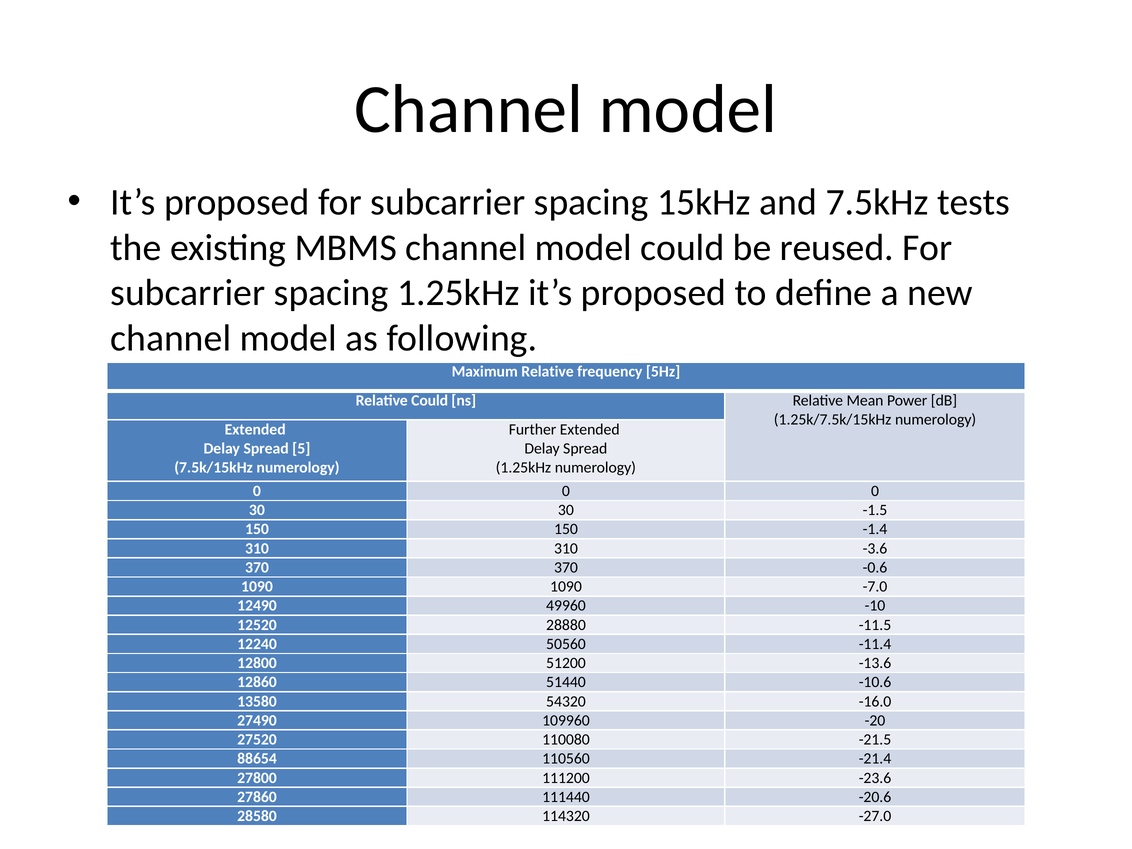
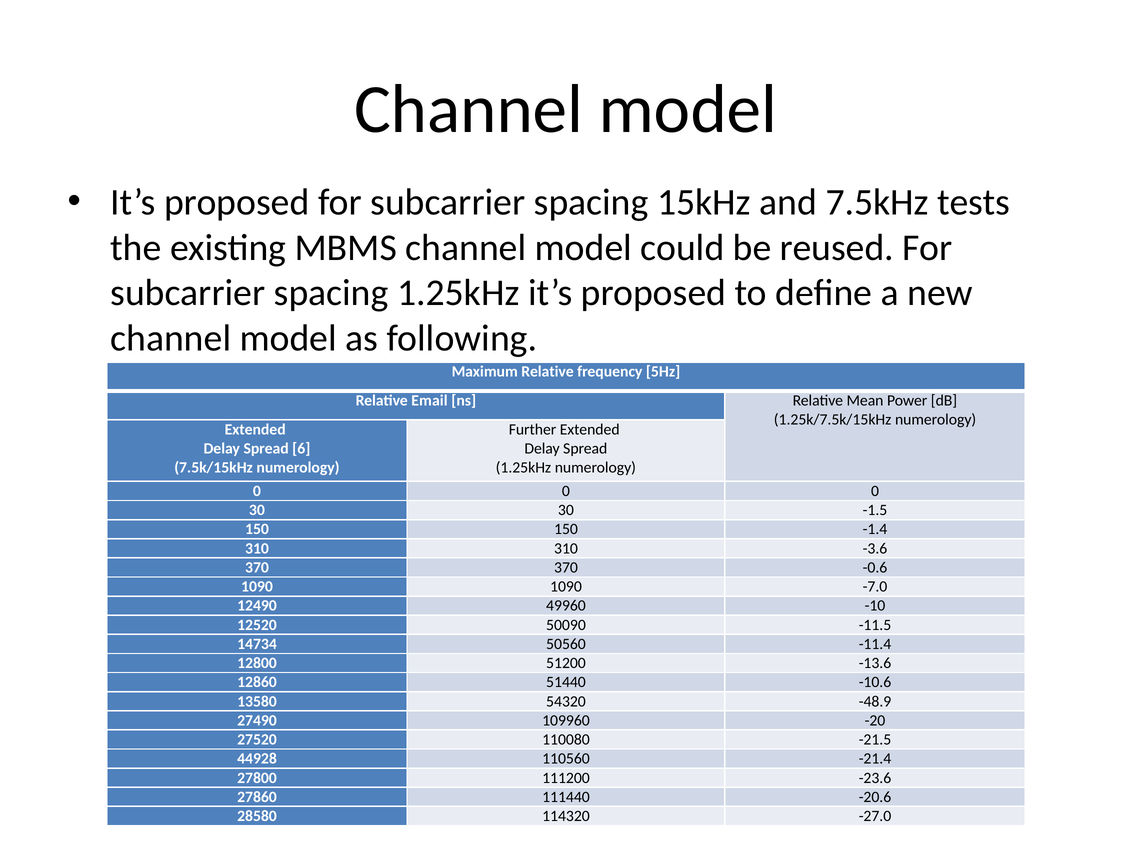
Relative Could: Could -> Email
5: 5 -> 6
28880: 28880 -> 50090
12240: 12240 -> 14734
-16.0: -16.0 -> -48.9
88654: 88654 -> 44928
